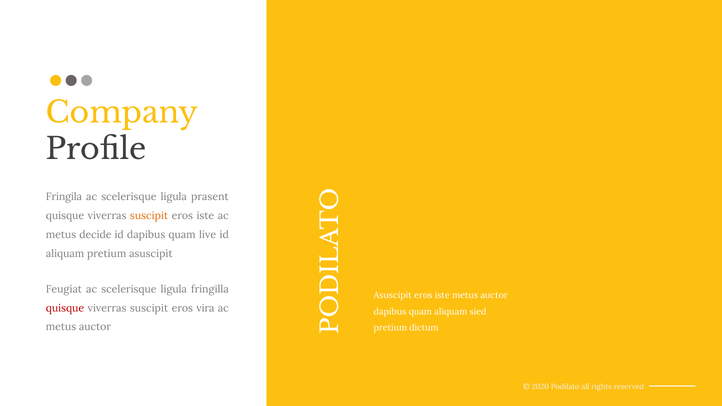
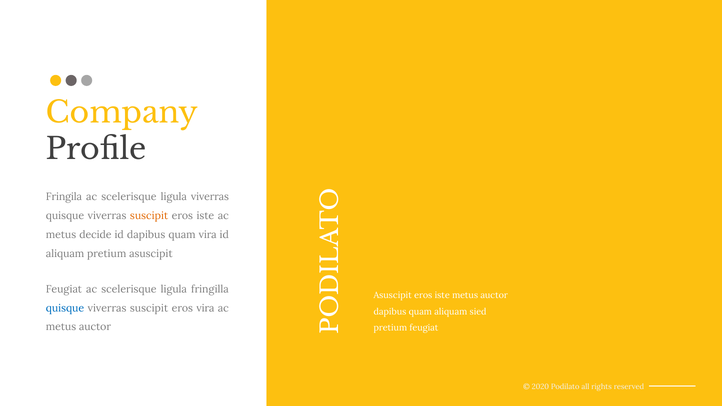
ligula prasent: prasent -> viverras
quam live: live -> vira
quisque at (65, 308) colour: red -> blue
pretium dictum: dictum -> feugiat
